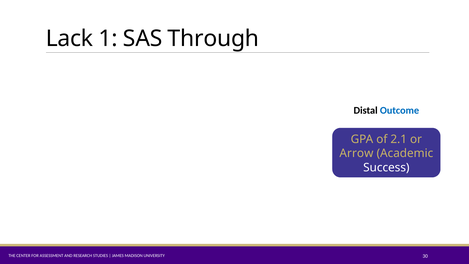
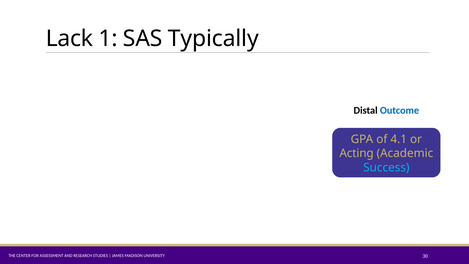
Through: Through -> Typically
2.1: 2.1 -> 4.1
Arrow: Arrow -> Acting
Success colour: white -> light blue
